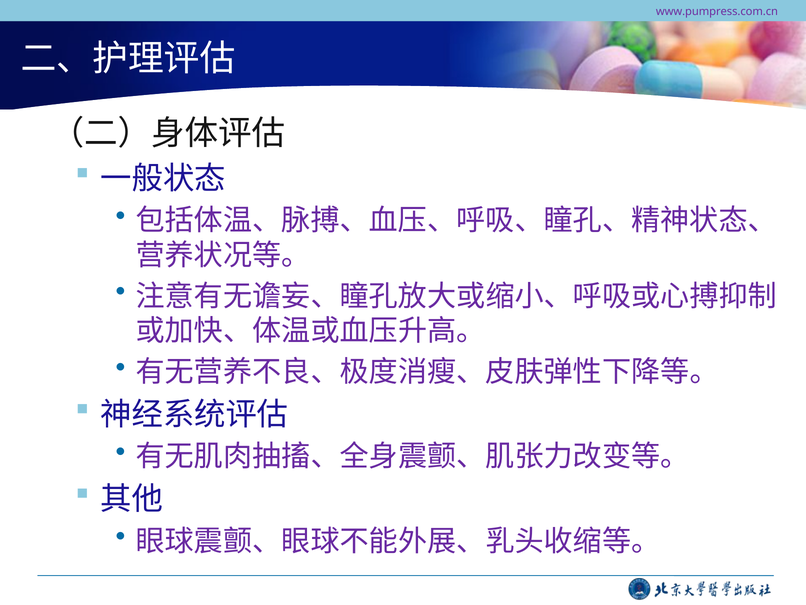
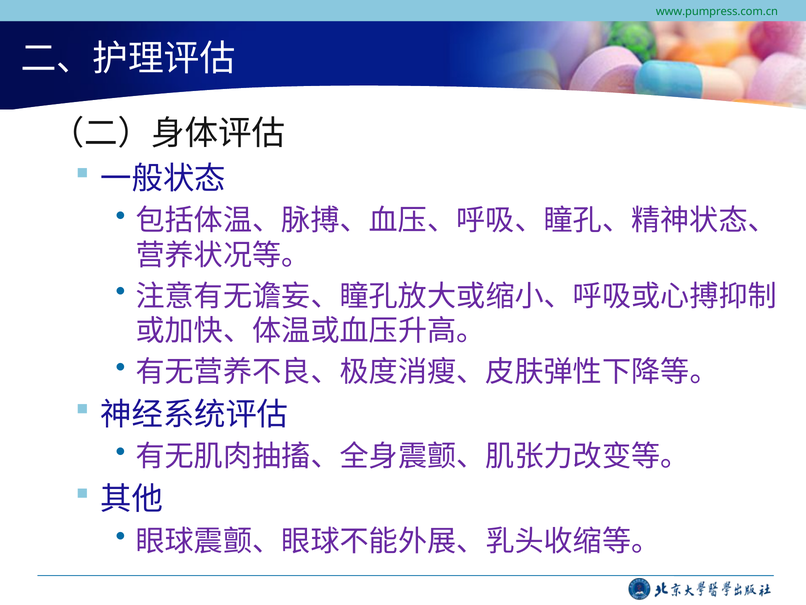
www.pumpress.com.cn colour: purple -> green
